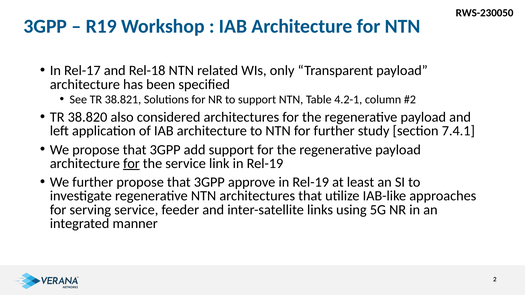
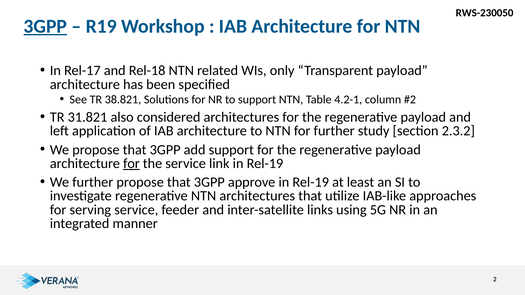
3GPP at (45, 26) underline: none -> present
38.820: 38.820 -> 31.821
7.4.1: 7.4.1 -> 2.3.2
